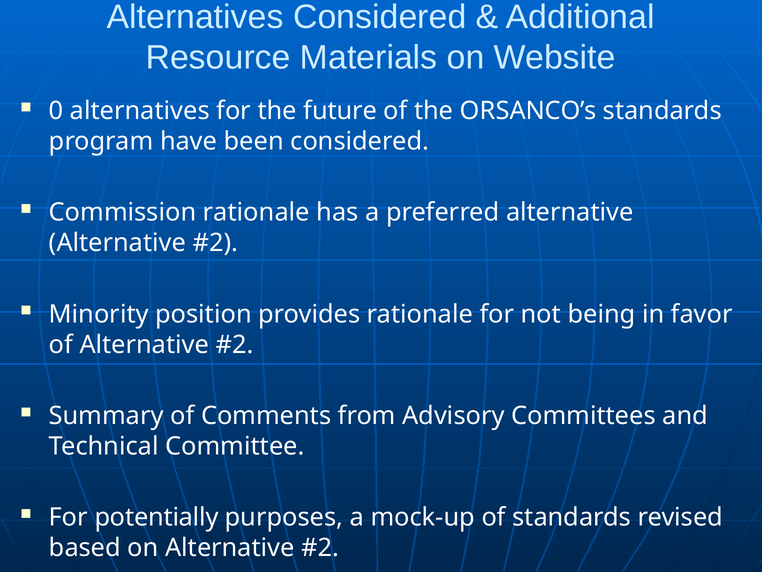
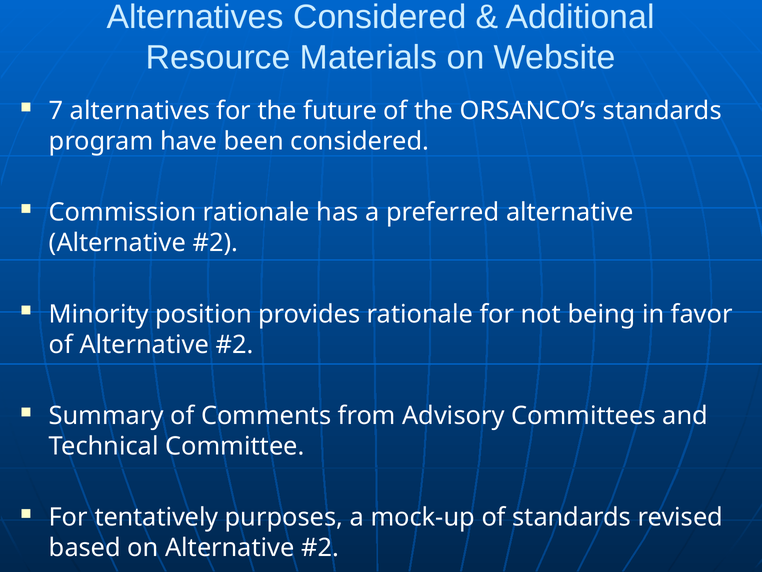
0: 0 -> 7
potentially: potentially -> tentatively
